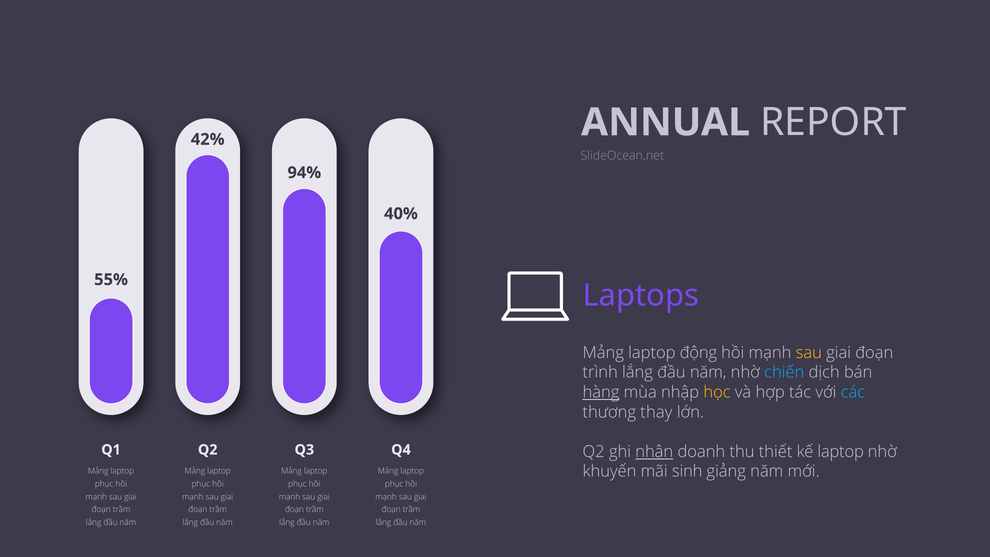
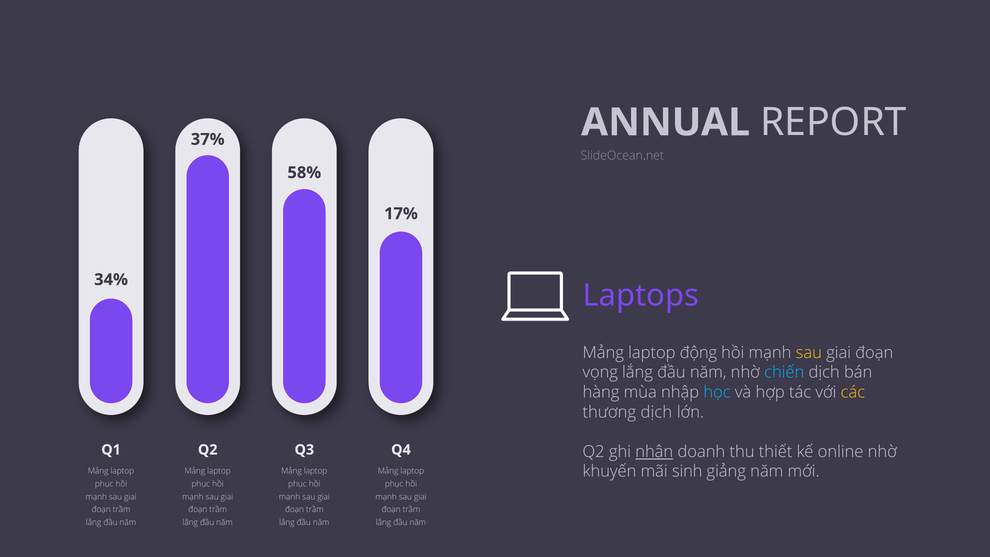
42%: 42% -> 37%
94%: 94% -> 58%
40%: 40% -> 17%
55%: 55% -> 34%
trình: trình -> vọng
hàng underline: present -> none
học colour: yellow -> light blue
các colour: light blue -> yellow
thương thay: thay -> dịch
kế laptop: laptop -> online
